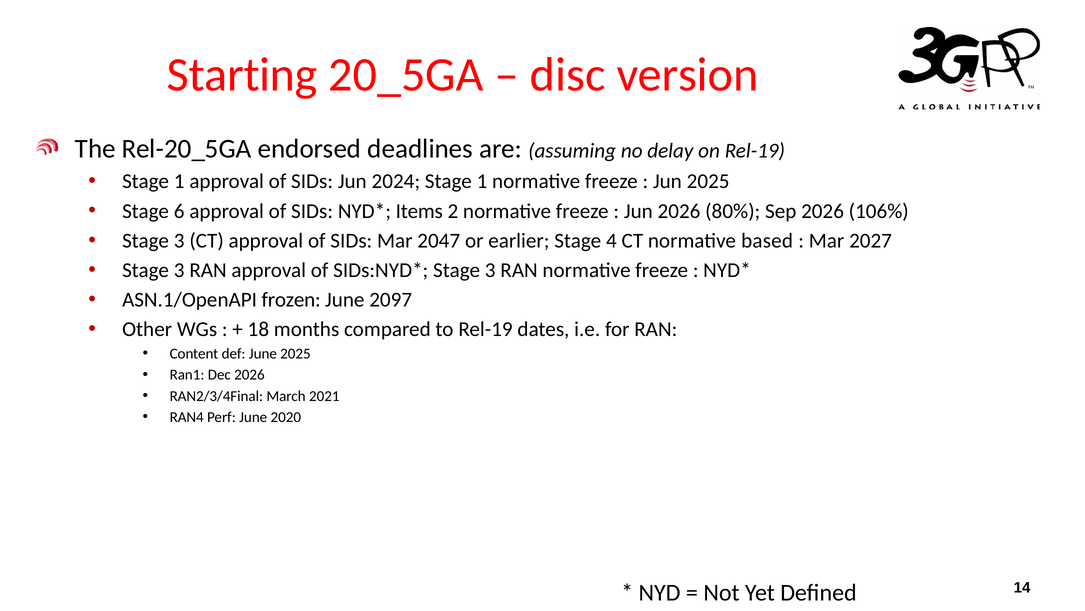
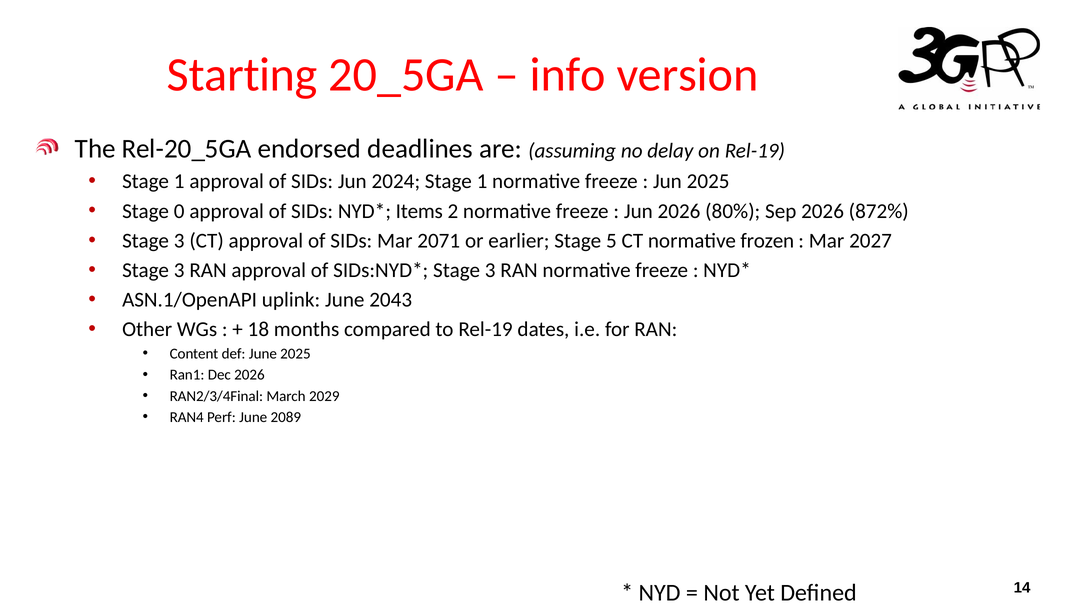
disc: disc -> info
6: 6 -> 0
106%: 106% -> 872%
2047: 2047 -> 2071
4: 4 -> 5
based: based -> frozen
frozen: frozen -> uplink
2097: 2097 -> 2043
2021: 2021 -> 2029
2020: 2020 -> 2089
